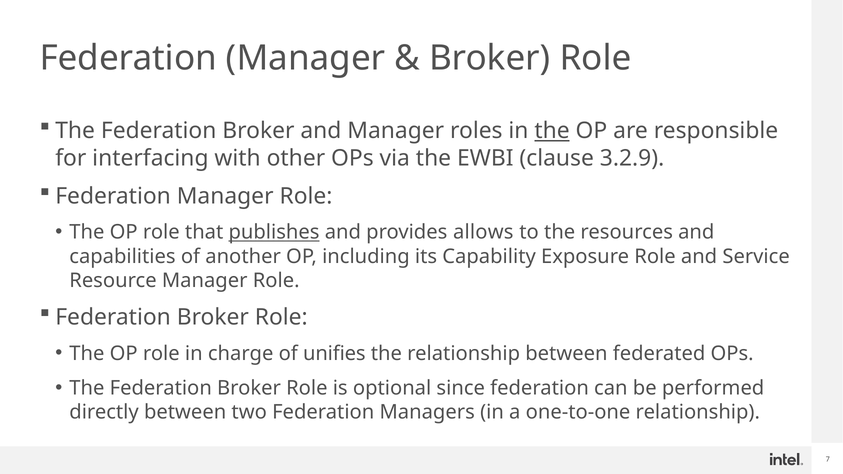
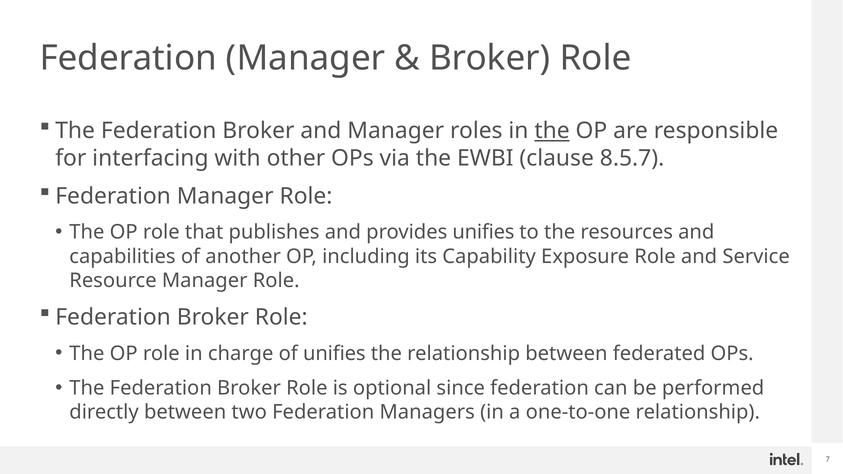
3.2.9: 3.2.9 -> 8.5.7
publishes underline: present -> none
provides allows: allows -> unifies
